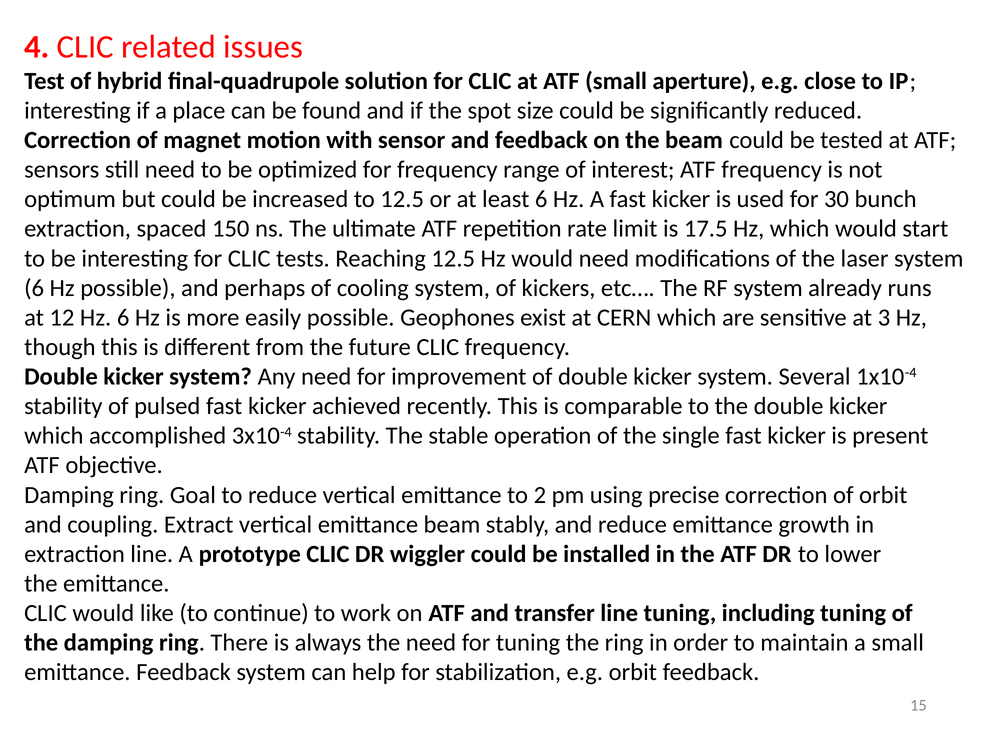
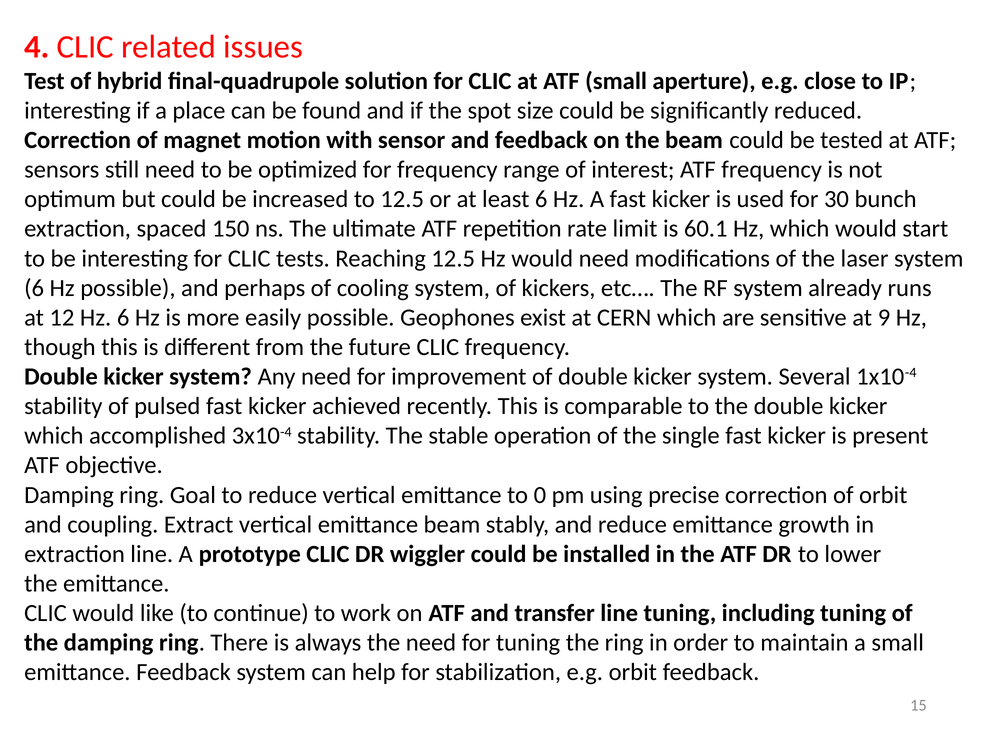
17.5: 17.5 -> 60.1
3: 3 -> 9
2: 2 -> 0
